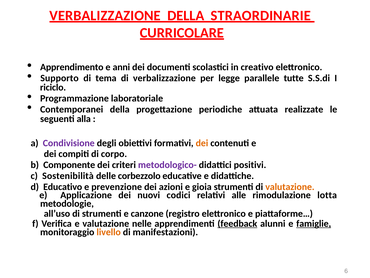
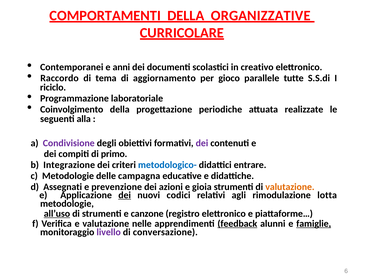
VERBALIZZAZIONE at (105, 15): VERBALIZZAZIONE -> COMPORTAMENTI
STRAORDINARIE: STRAORDINARIE -> ORGANIZZATIVE
Apprendimento: Apprendimento -> Contemporanei
Supporto: Supporto -> Raccordo
di verbalizzazione: verbalizzazione -> aggiornamento
legge: legge -> gioco
Contemporanei: Contemporanei -> Coinvolgimento
dei at (202, 143) colour: orange -> purple
corpo: corpo -> primo
Componente: Componente -> Integrazione
metodologico- colour: purple -> blue
positivi: positivi -> entrare
c Sostenibilità: Sostenibilità -> Metodologie
corbezzolo: corbezzolo -> campagna
Educativo: Educativo -> Assegnati
dei at (125, 195) underline: none -> present
alle: alle -> agli
all’uso underline: none -> present
livello colour: orange -> purple
manifestazioni: manifestazioni -> conversazione
